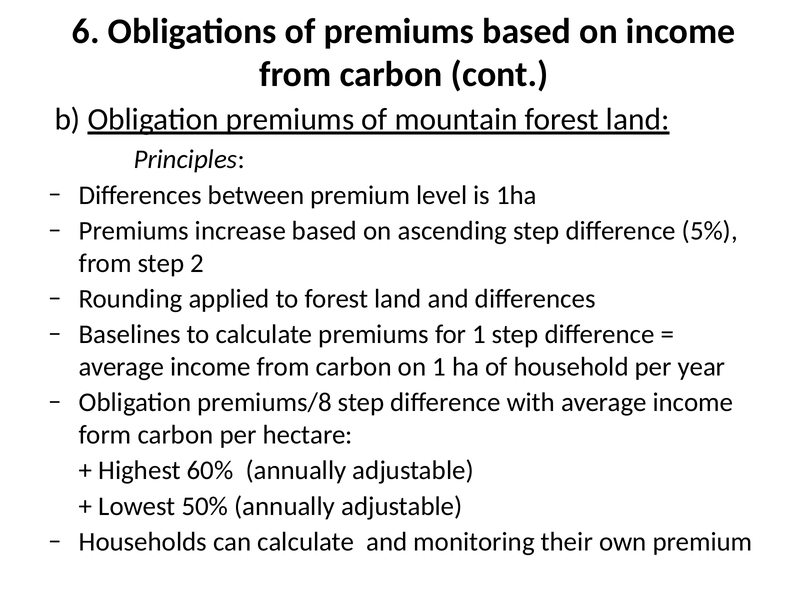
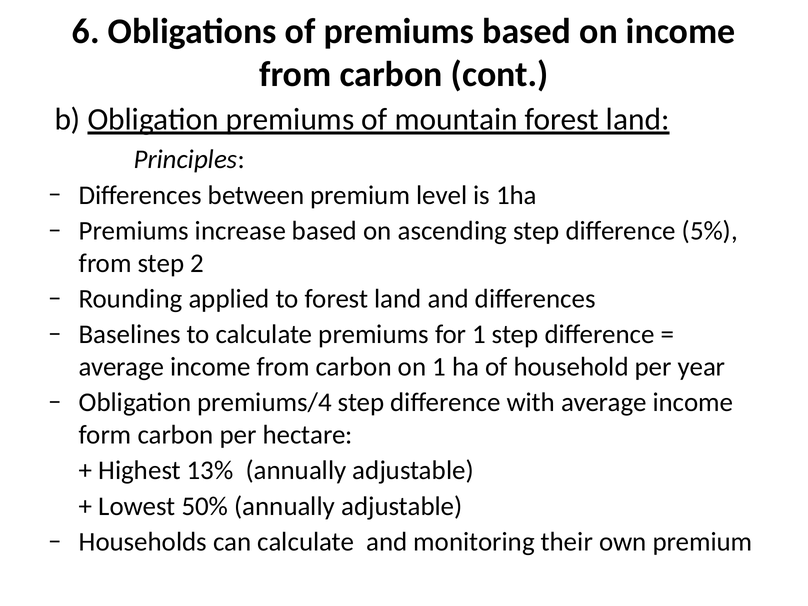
premiums/8: premiums/8 -> premiums/4
60%: 60% -> 13%
